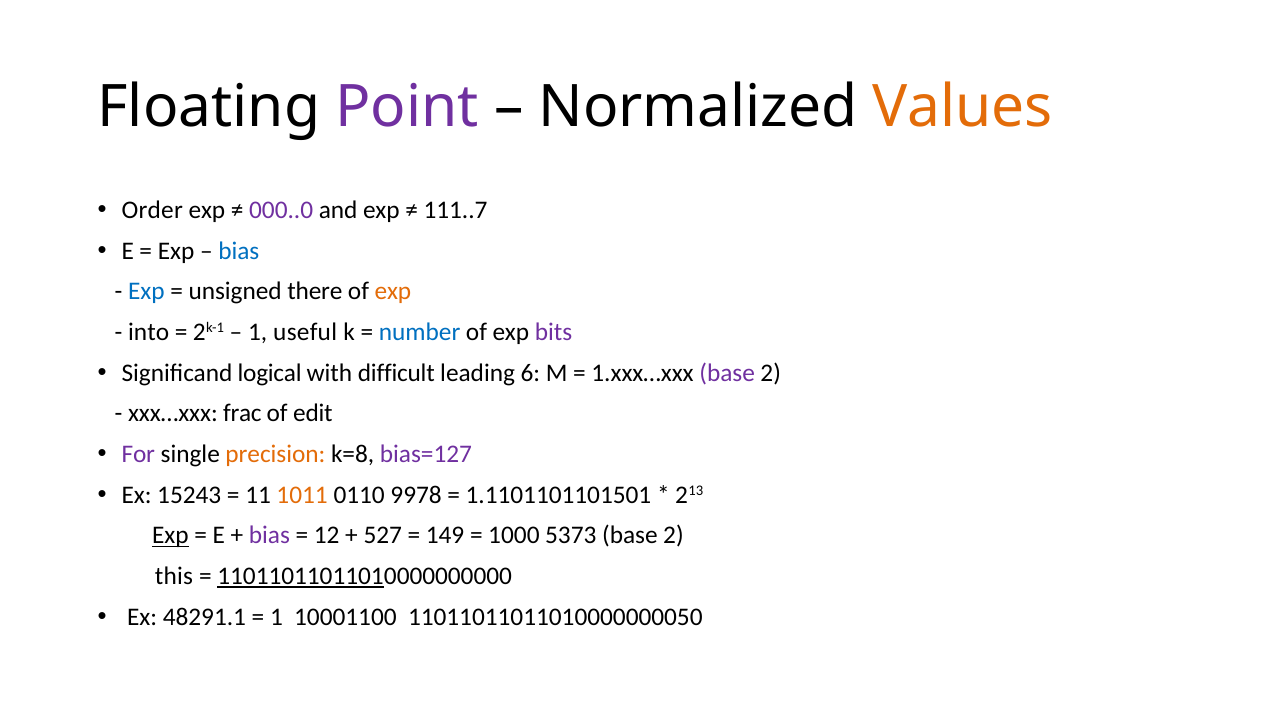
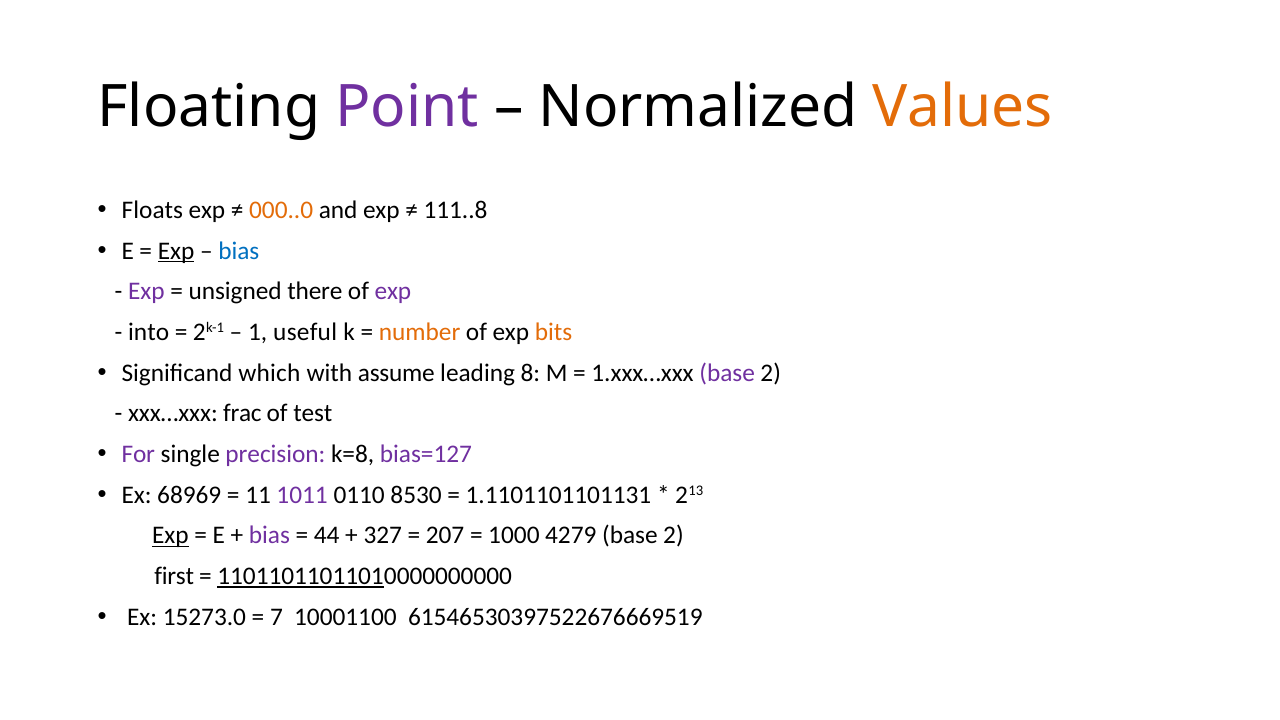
Order: Order -> Floats
000..0 colour: purple -> orange
111..7: 111..7 -> 111..8
Exp at (176, 251) underline: none -> present
Exp at (146, 291) colour: blue -> purple
exp at (393, 291) colour: orange -> purple
number colour: blue -> orange
bits colour: purple -> orange
logical: logical -> which
difficult: difficult -> assume
6: 6 -> 8
edit: edit -> test
precision colour: orange -> purple
15243: 15243 -> 68969
1011 colour: orange -> purple
9978: 9978 -> 8530
1.1101101101501: 1.1101101101501 -> 1.1101101101131
12: 12 -> 44
527: 527 -> 327
149: 149 -> 207
5373: 5373 -> 4279
this: this -> first
48291.1: 48291.1 -> 15273.0
1 at (276, 617): 1 -> 7
11011011011010000000050: 11011011011010000000050 -> 61546530397522676669519
